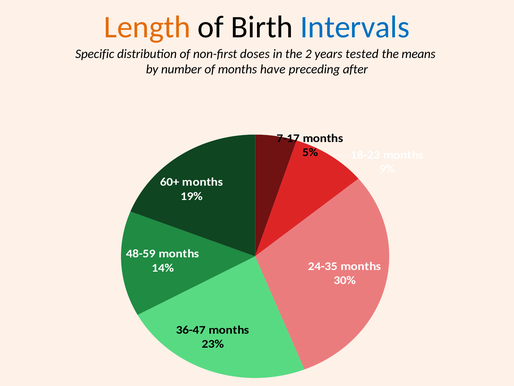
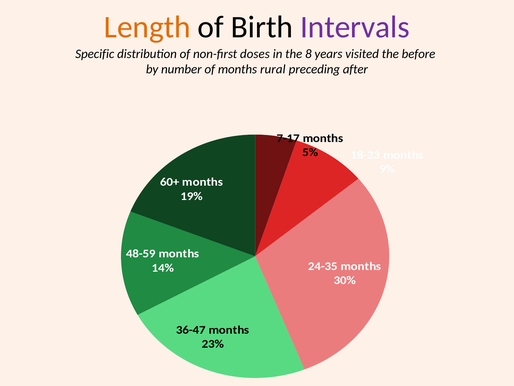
Intervals colour: blue -> purple
2: 2 -> 8
tested: tested -> visited
means: means -> before
have: have -> rural
